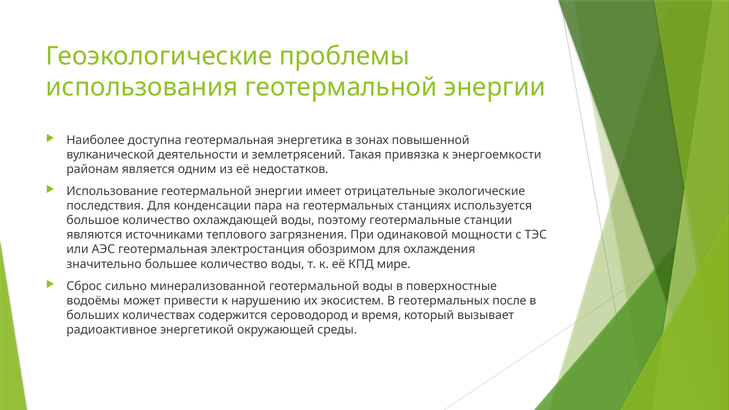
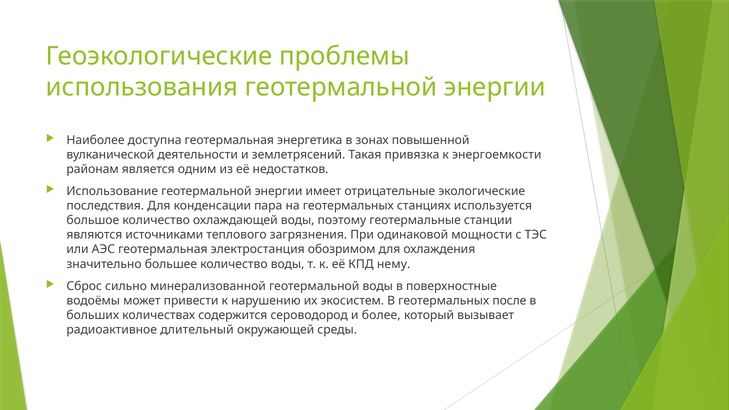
мире: мире -> нему
время: время -> более
энергетикой: энергетикой -> длительный
